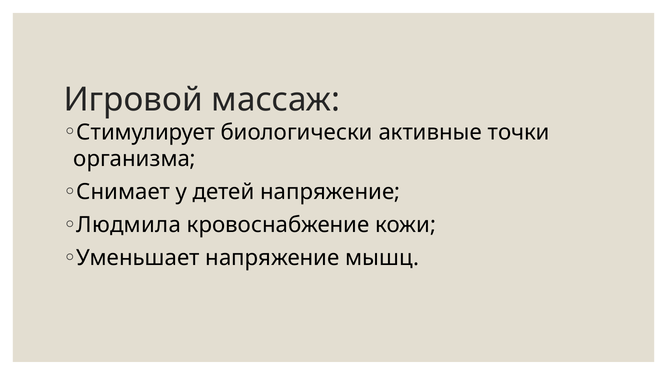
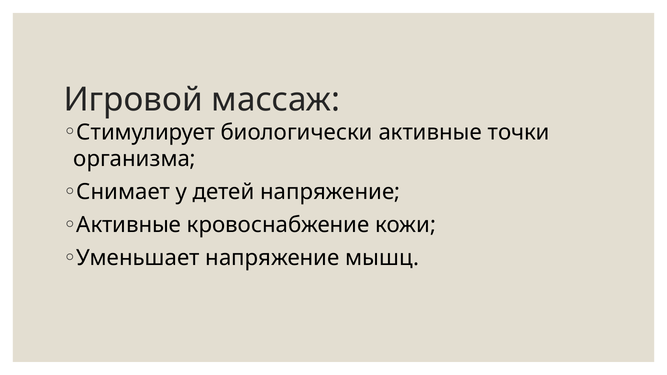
Людмила at (129, 225): Людмила -> Активные
